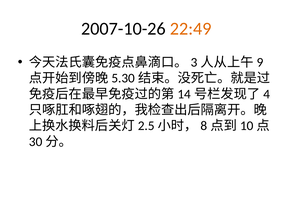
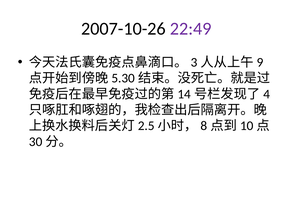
22:49 colour: orange -> purple
